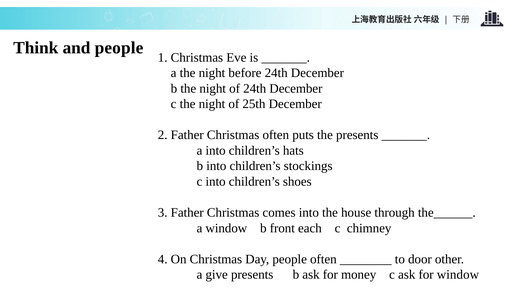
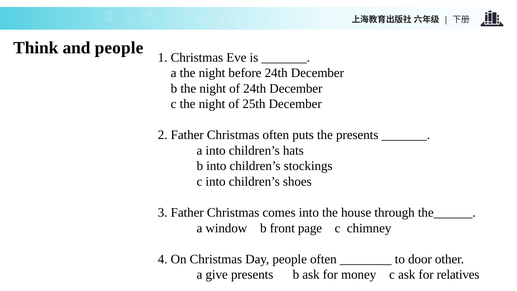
each: each -> page
for window: window -> relatives
